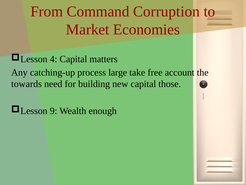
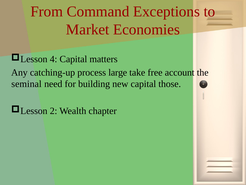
Corruption: Corruption -> Exceptions
towards: towards -> seminal
9: 9 -> 2
enough: enough -> chapter
